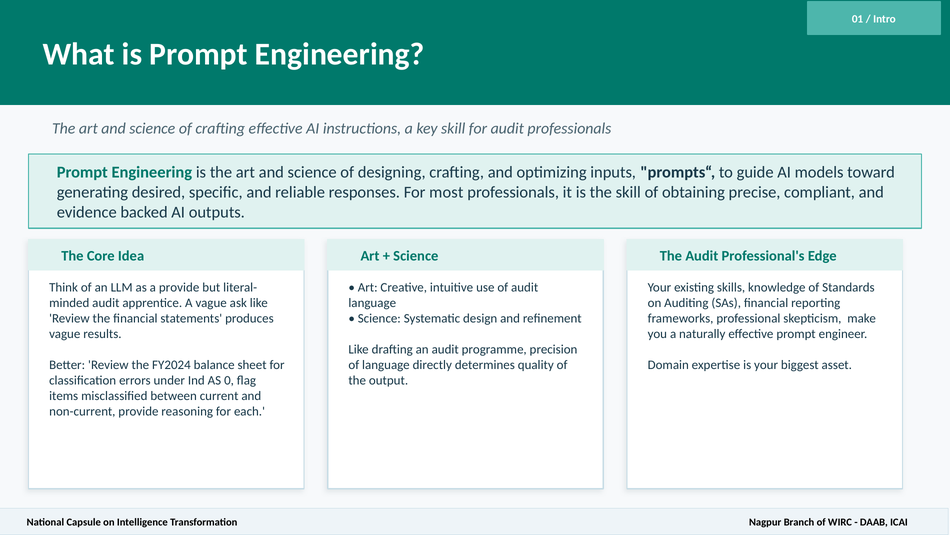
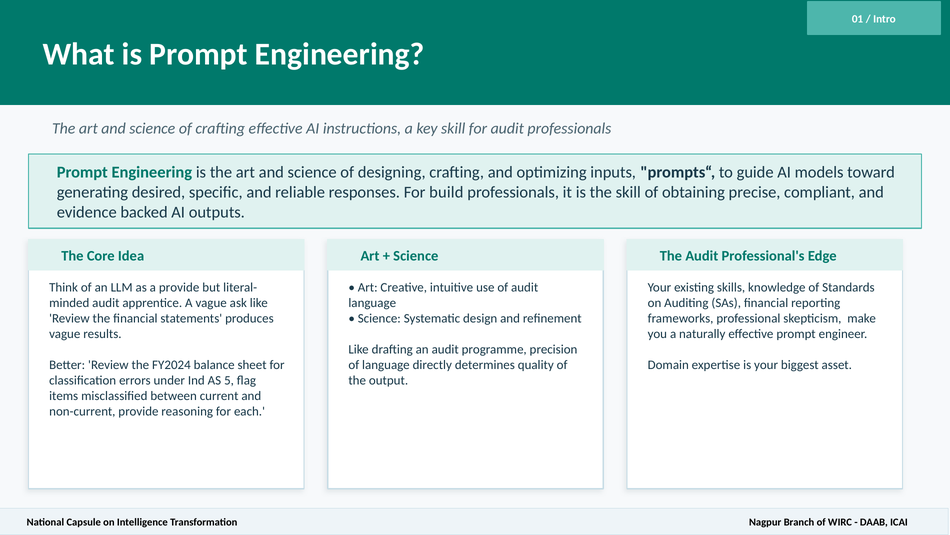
most: most -> build
0: 0 -> 5
